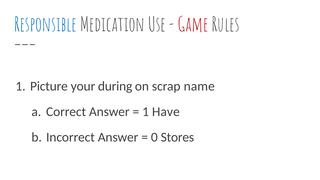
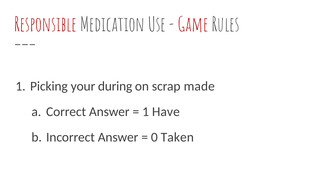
Responsible colour: blue -> red
Picture: Picture -> Picking
name: name -> made
Stores: Stores -> Taken
